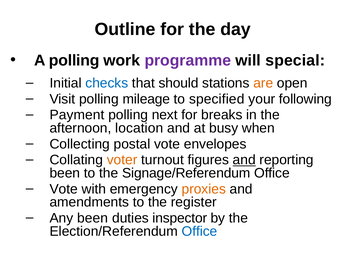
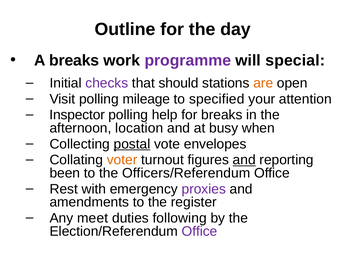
A polling: polling -> breaks
checks colour: blue -> purple
following: following -> attention
Payment: Payment -> Inspector
next: next -> help
postal underline: none -> present
Signage/Referendum: Signage/Referendum -> Officers/Referendum
Vote at (64, 189): Vote -> Rest
proxies colour: orange -> purple
Any been: been -> meet
inspector: inspector -> following
Office at (199, 232) colour: blue -> purple
